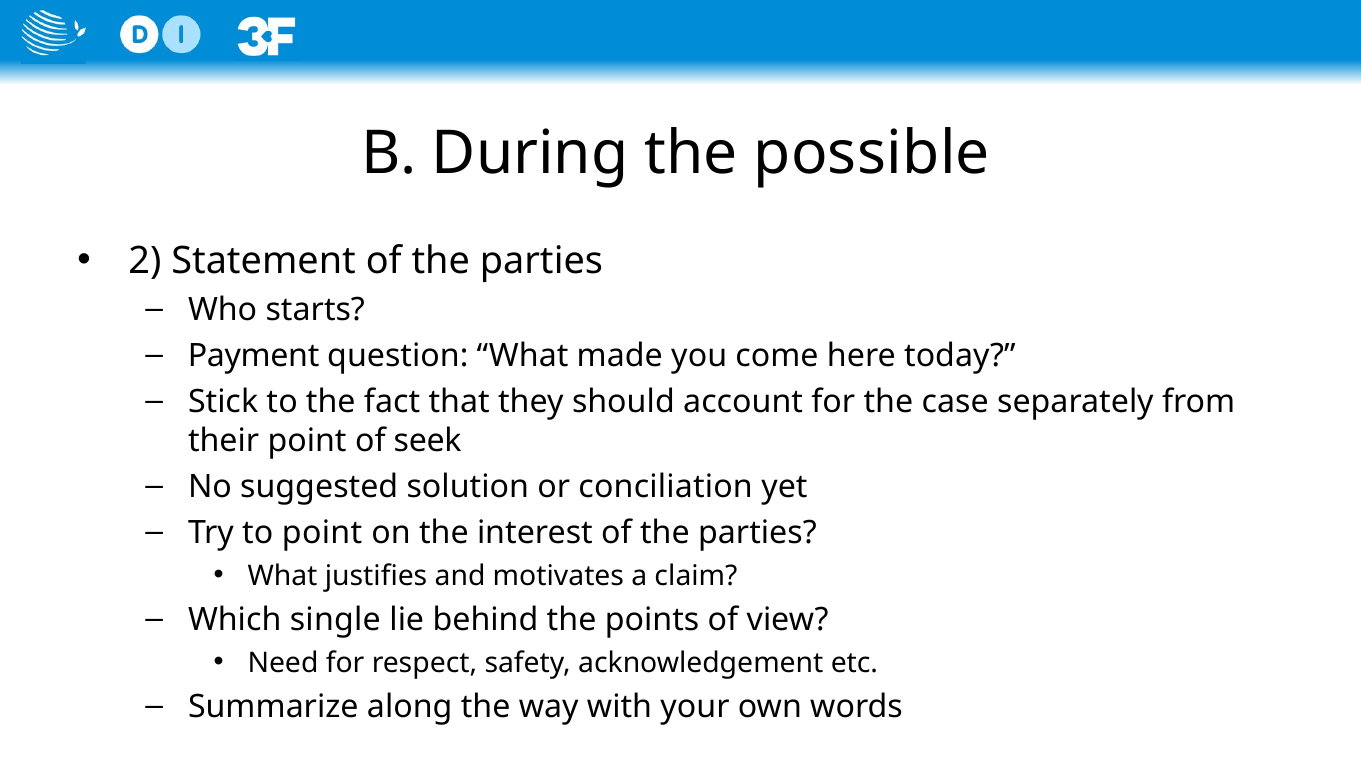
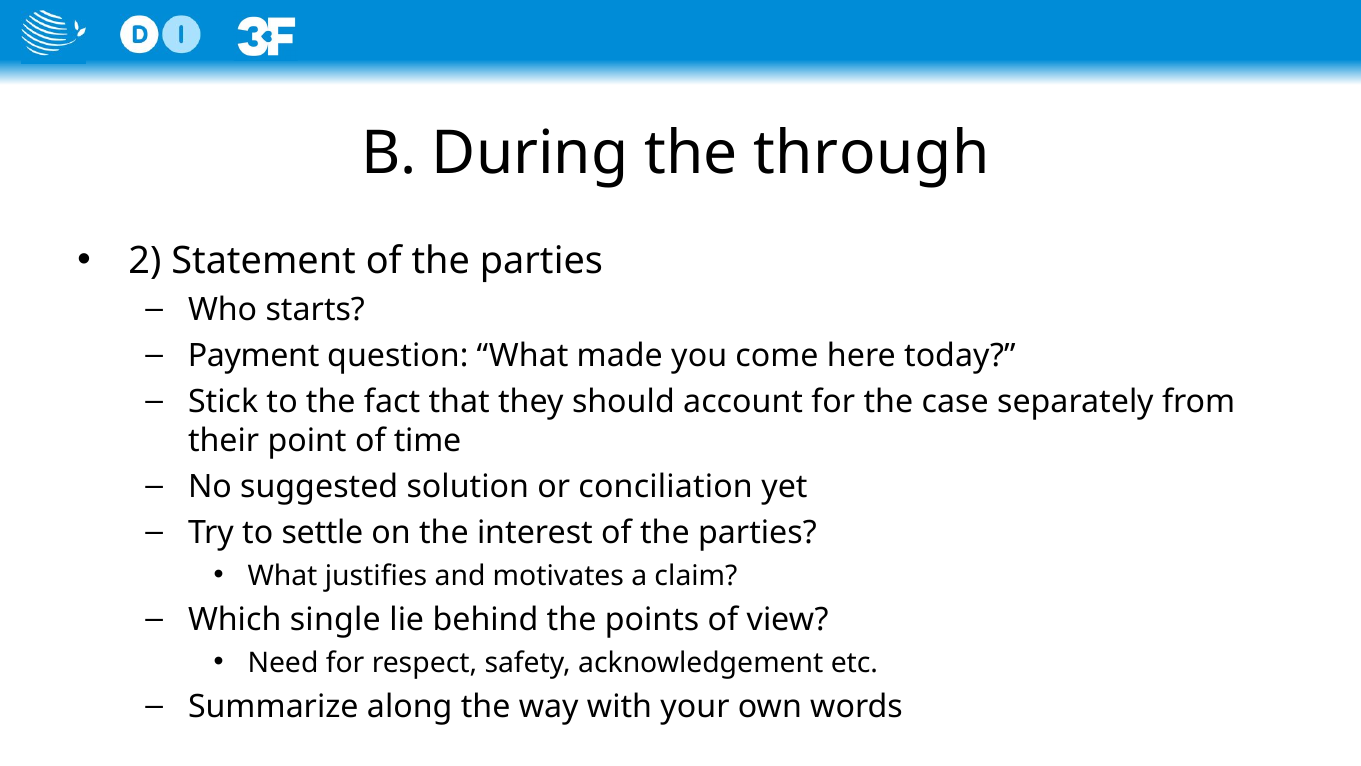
possible: possible -> through
seek: seek -> time
to point: point -> settle
